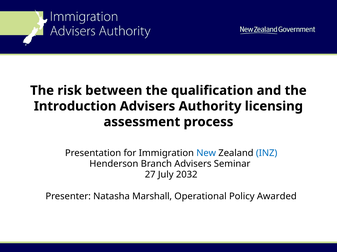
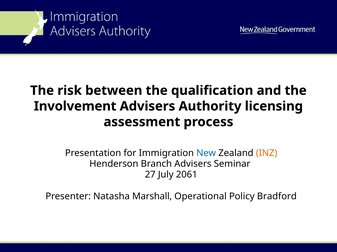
Introduction: Introduction -> Involvement
INZ colour: blue -> orange
2032: 2032 -> 2061
Awarded: Awarded -> Bradford
